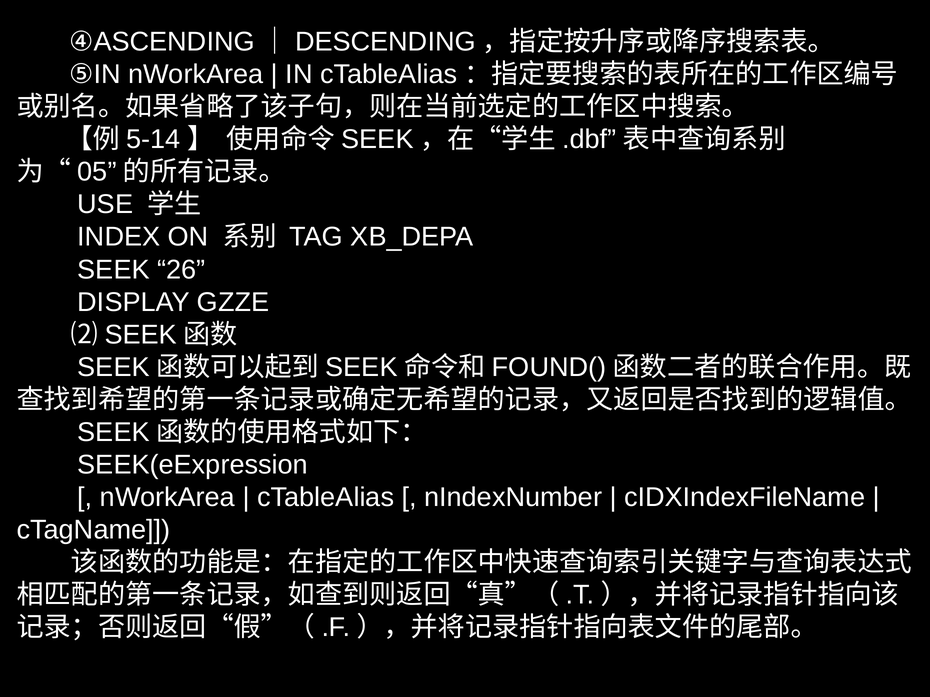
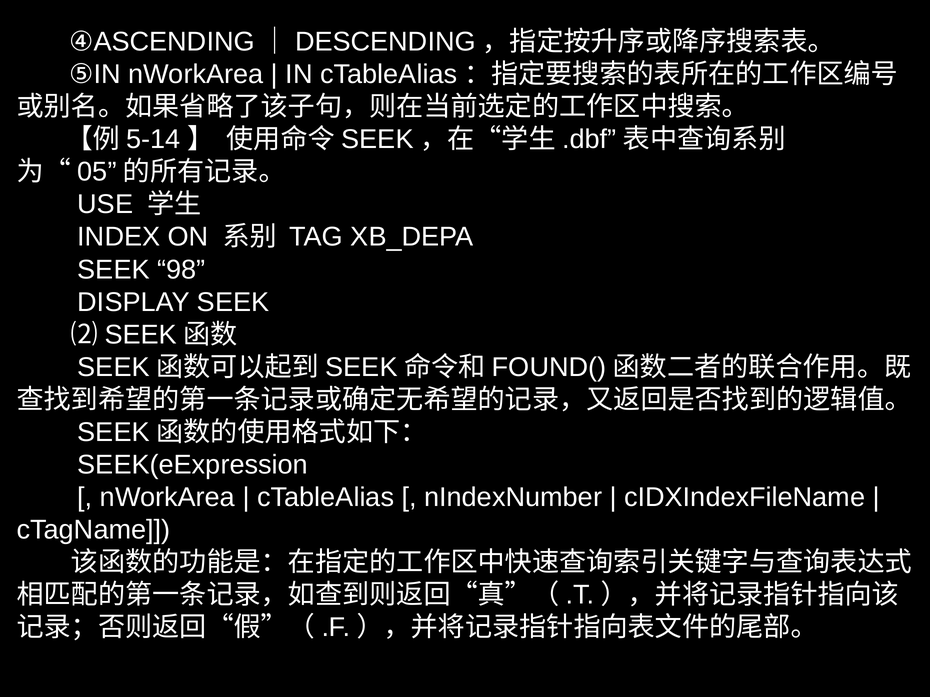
26: 26 -> 98
DISPLAY GZZE: GZZE -> SEEK
